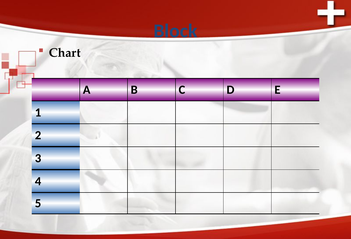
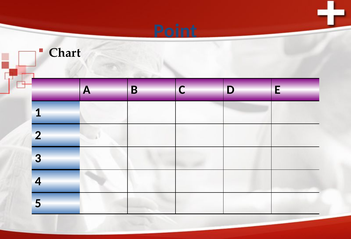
Block: Block -> Point
